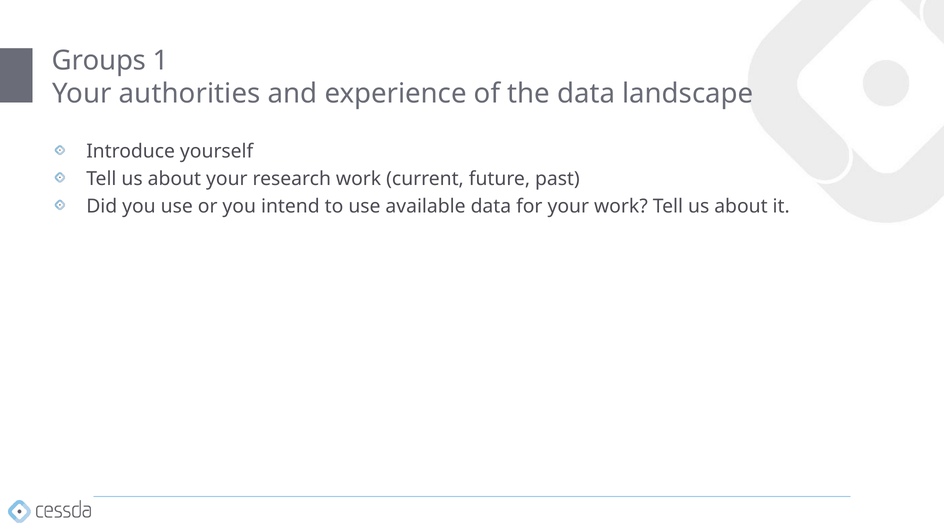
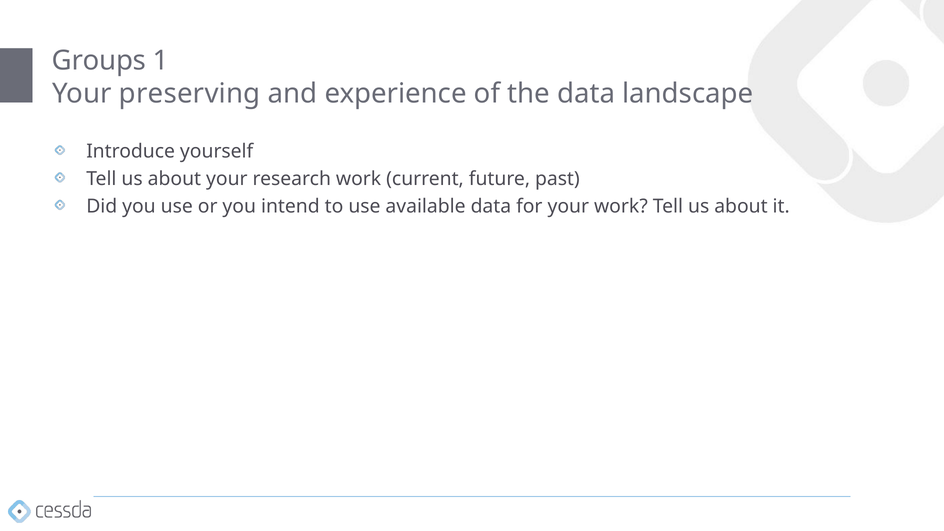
authorities: authorities -> preserving
